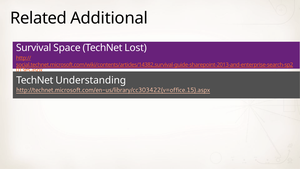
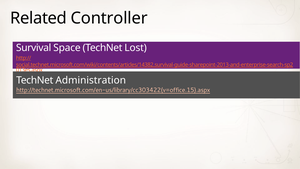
Additional: Additional -> Controller
Understanding: Understanding -> Administration
